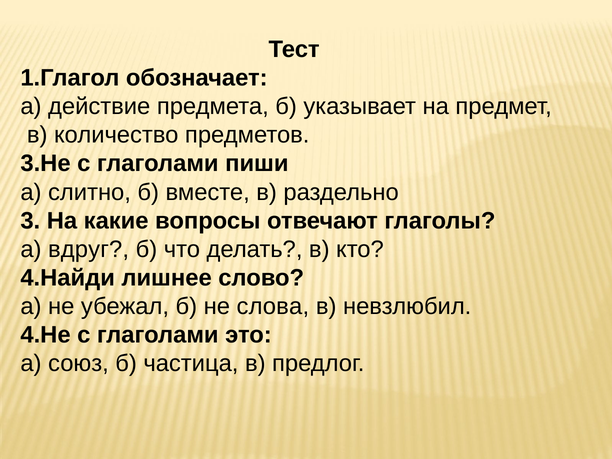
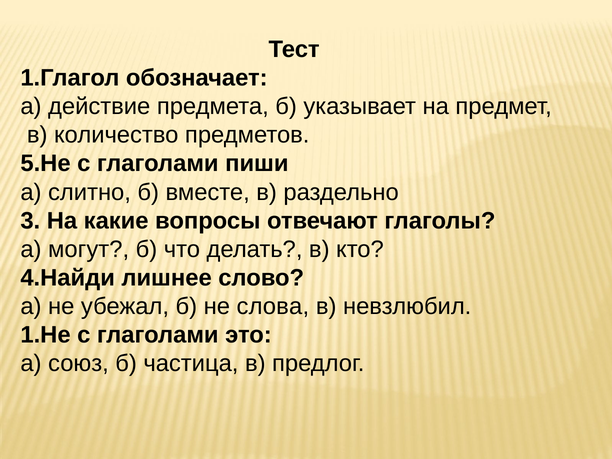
3.Не: 3.Не -> 5.Не
вдруг: вдруг -> могут
4.Не: 4.Не -> 1.Не
